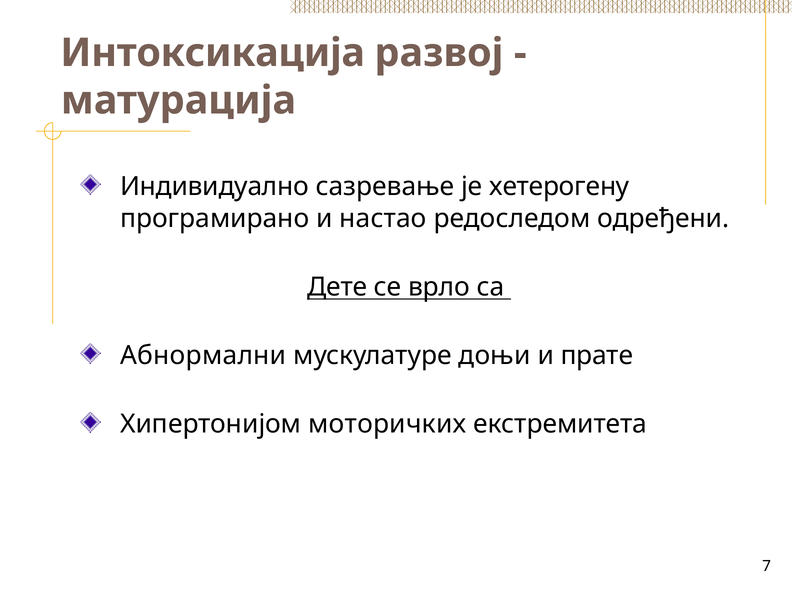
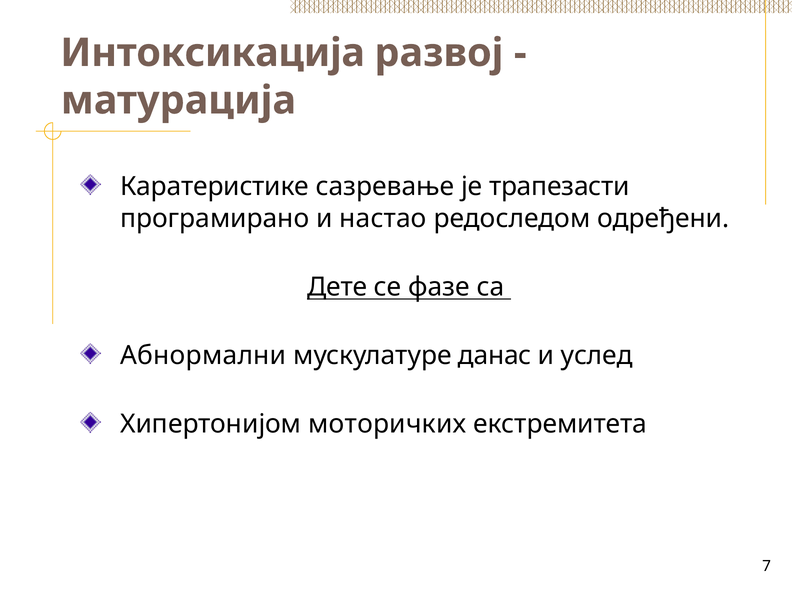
Индивидуално: Индивидуално -> Каратеристике
хетерогену: хетерогену -> трапезасти
врло: врло -> фазе
доњи: доњи -> данас
прате: прате -> услед
